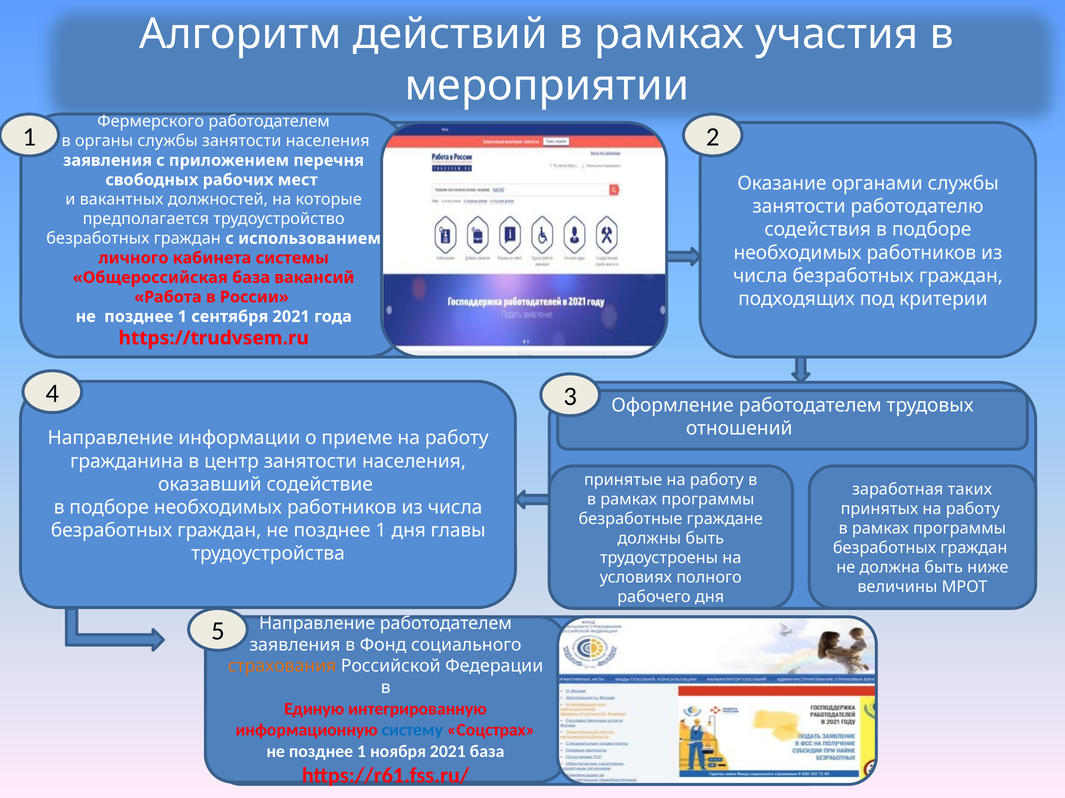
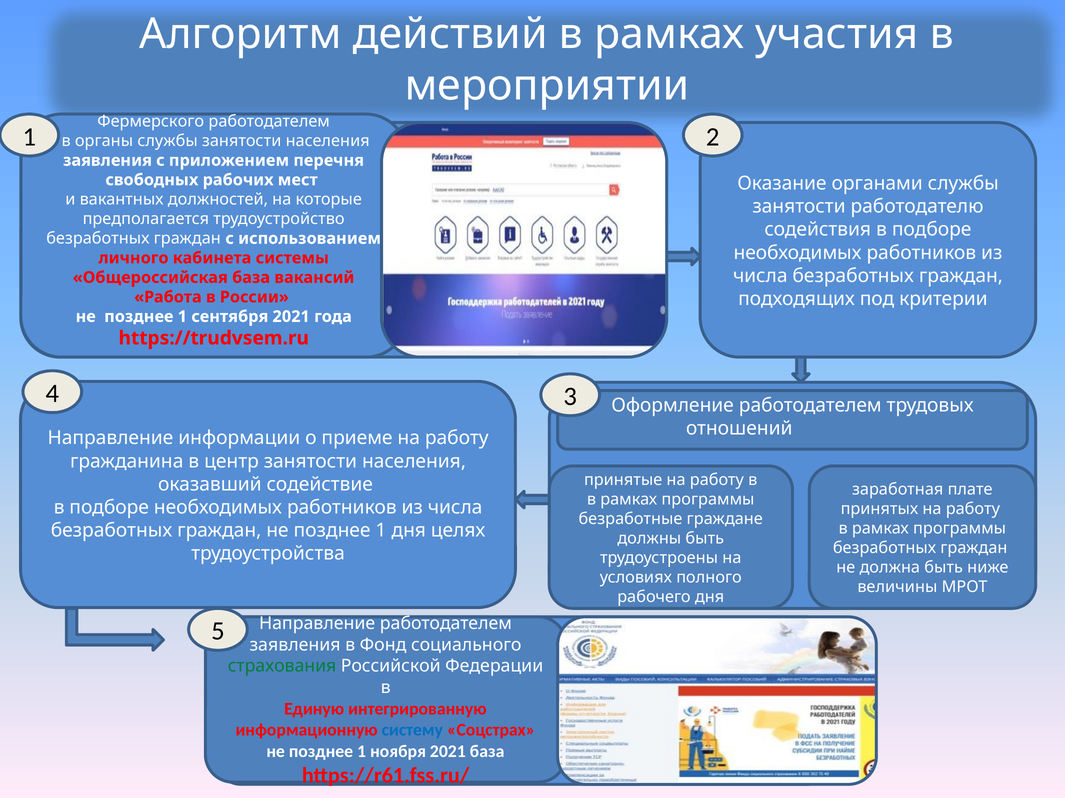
таких: таких -> плате
главы: главы -> целях
страхования colour: orange -> green
